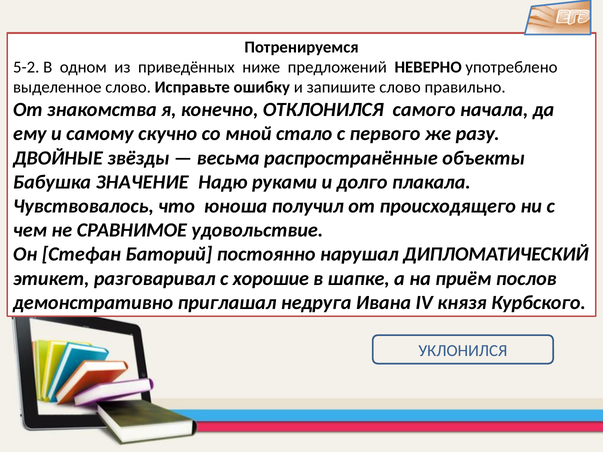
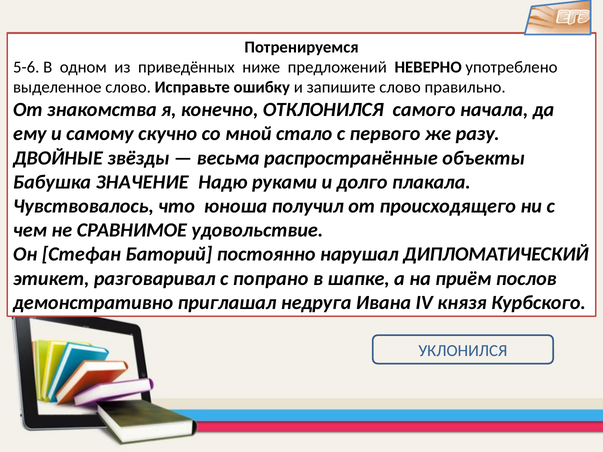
5-2: 5-2 -> 5-6
хорошие: хорошие -> попрано
